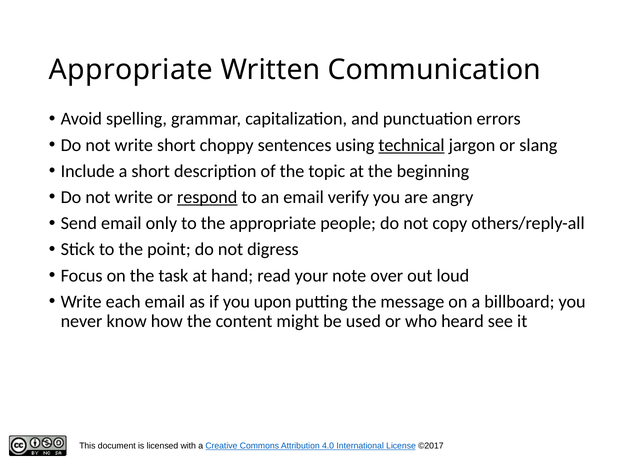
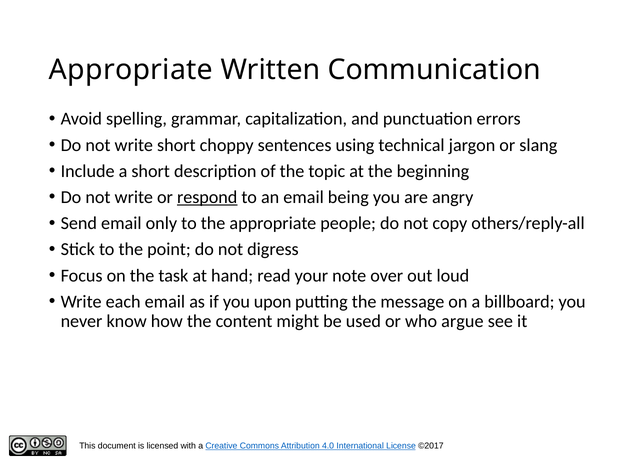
technical underline: present -> none
verify: verify -> being
heard: heard -> argue
